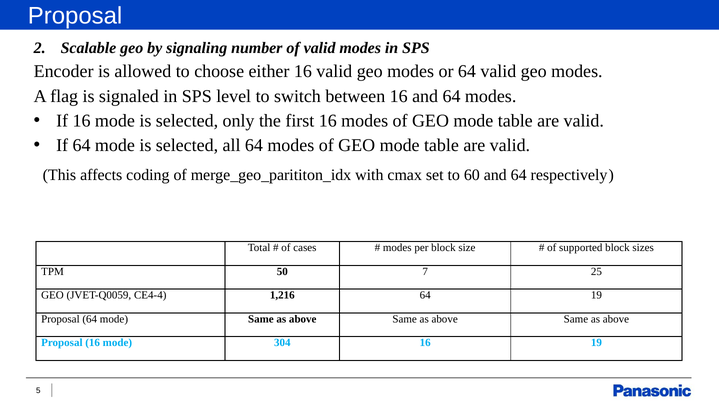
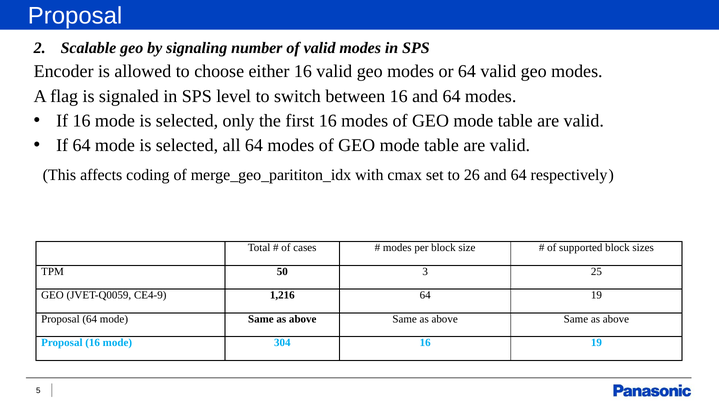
60: 60 -> 26
7: 7 -> 3
CE4-4: CE4-4 -> CE4-9
